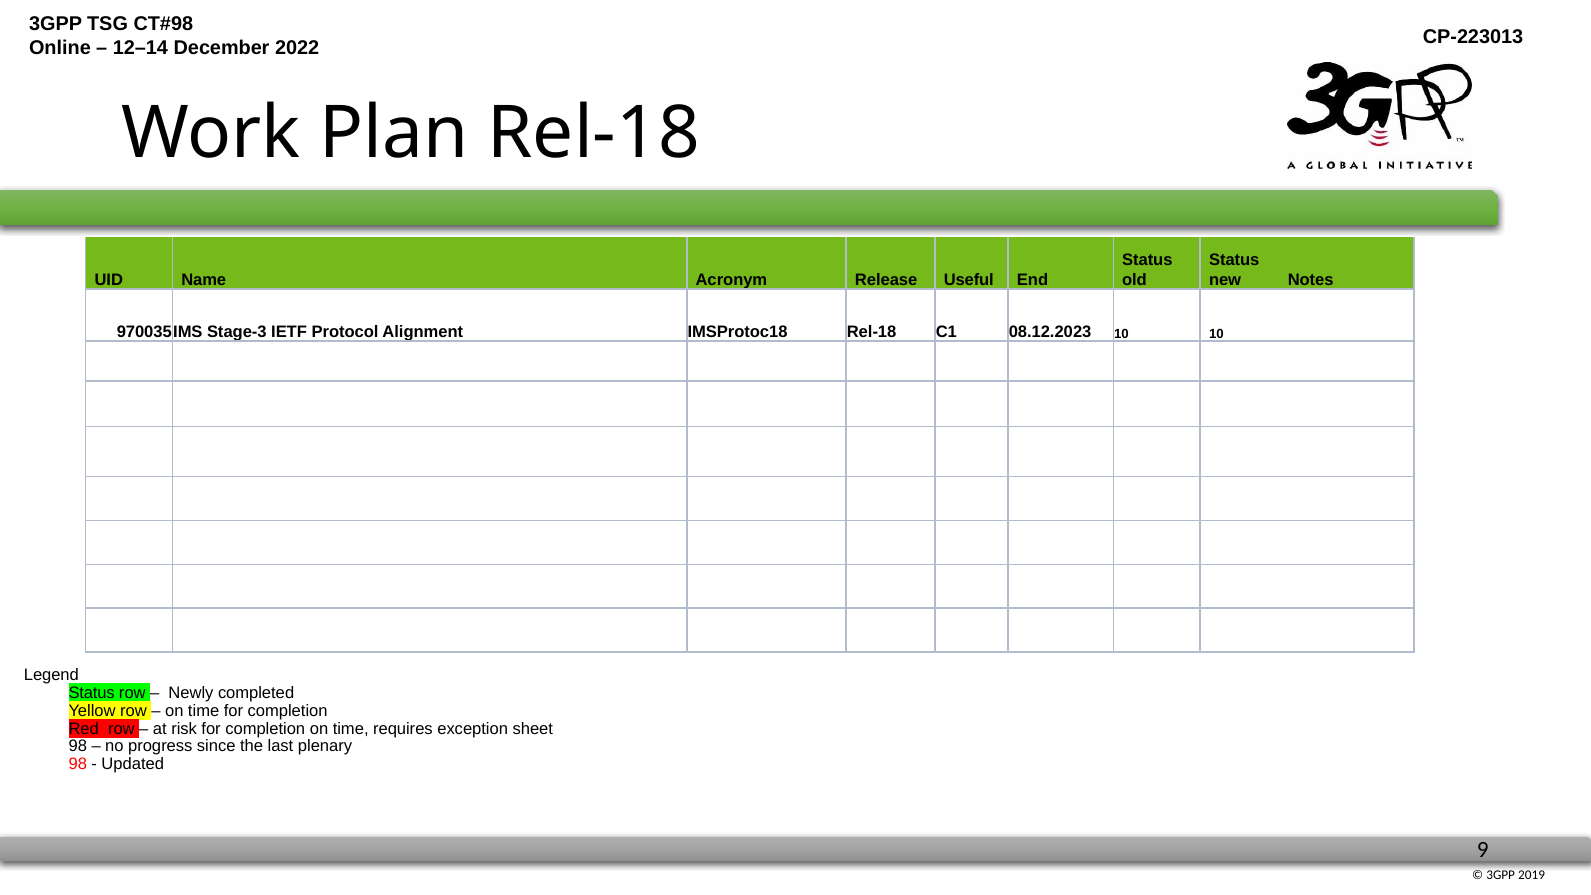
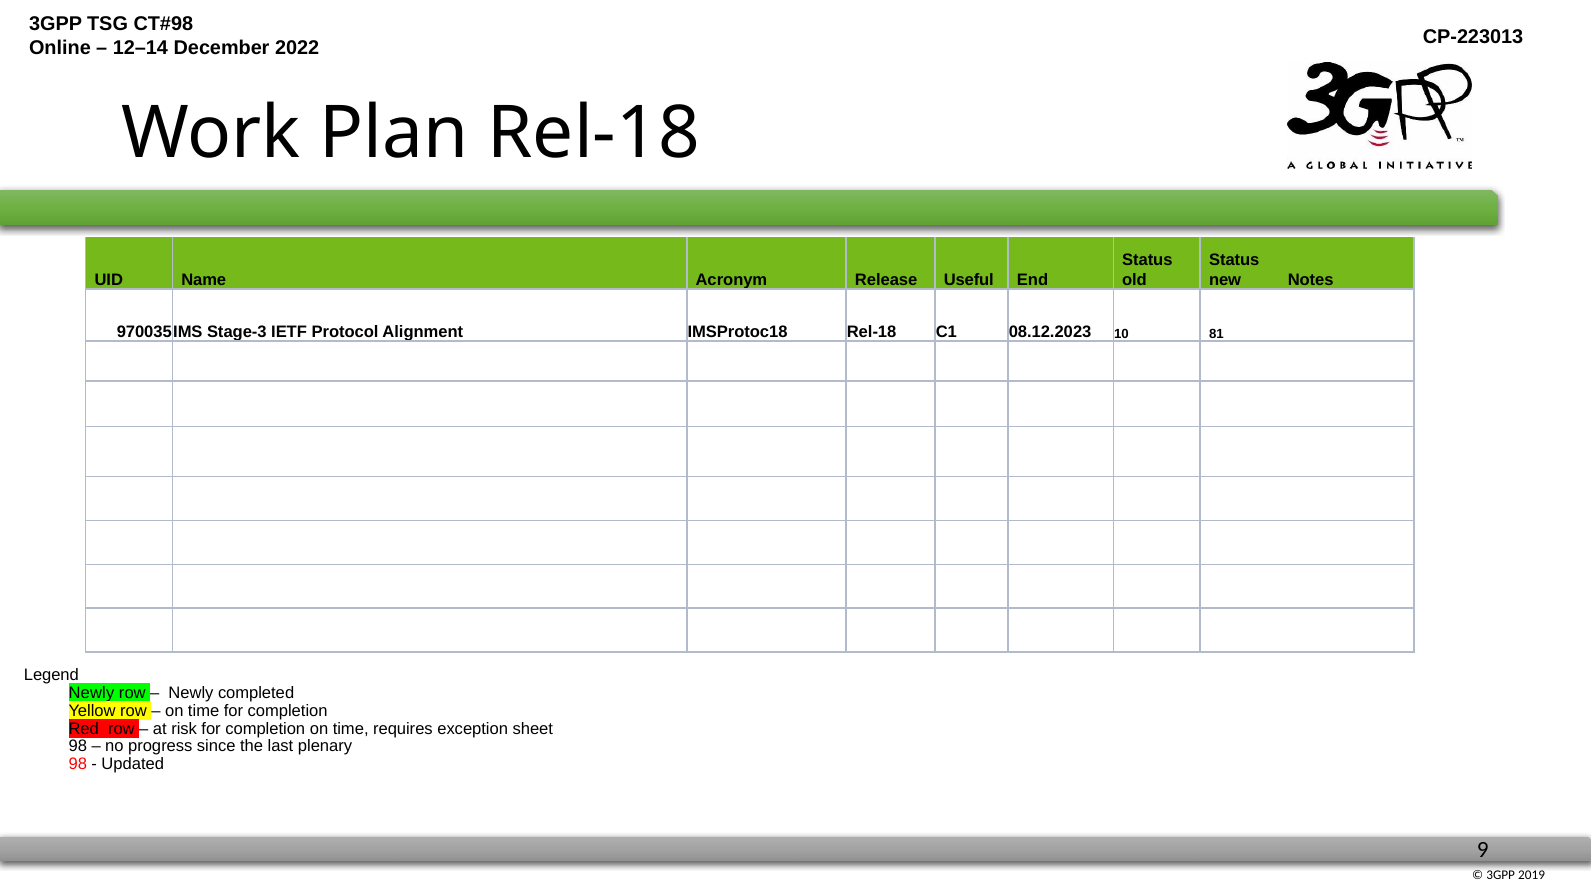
10 10: 10 -> 81
Status at (92, 693): Status -> Newly
